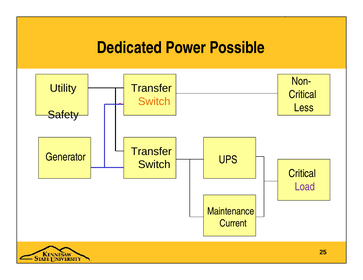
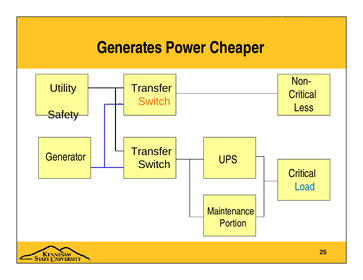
Dedicated: Dedicated -> Generates
Possible: Possible -> Cheaper
Load colour: purple -> blue
Current: Current -> Portion
